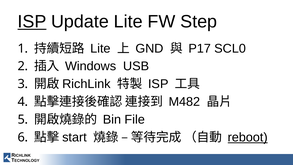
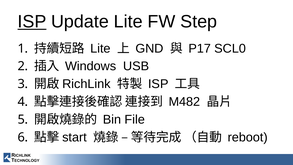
reboot underline: present -> none
